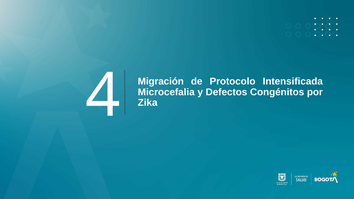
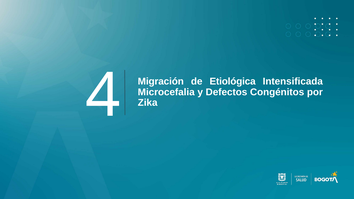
Protocolo: Protocolo -> Etiológica
